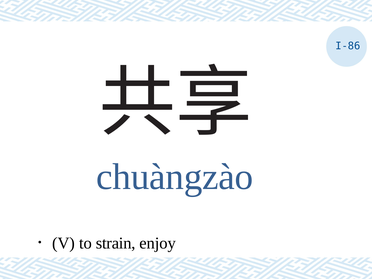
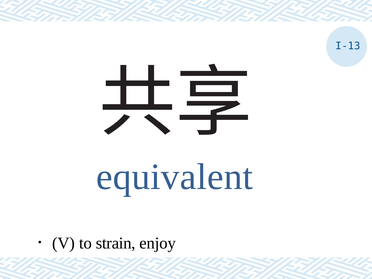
I-86: I-86 -> I-13
chuàngzào: chuàngzào -> equivalent
